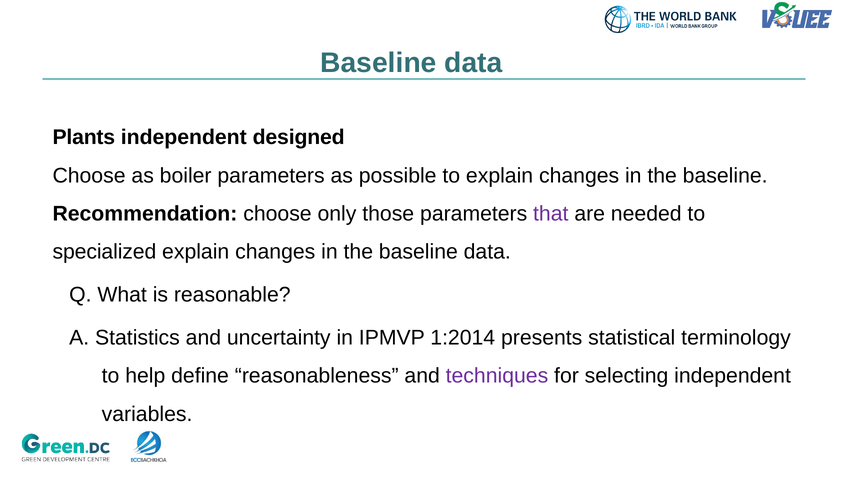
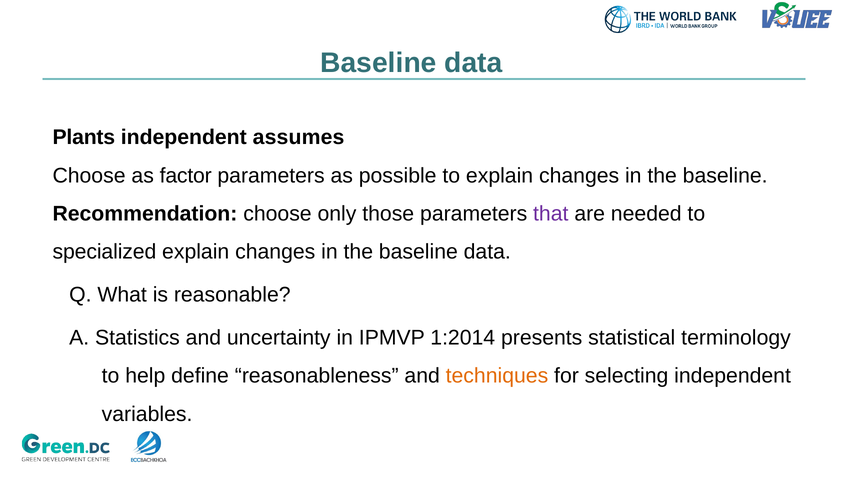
designed: designed -> assumes
boiler: boiler -> factor
techniques colour: purple -> orange
